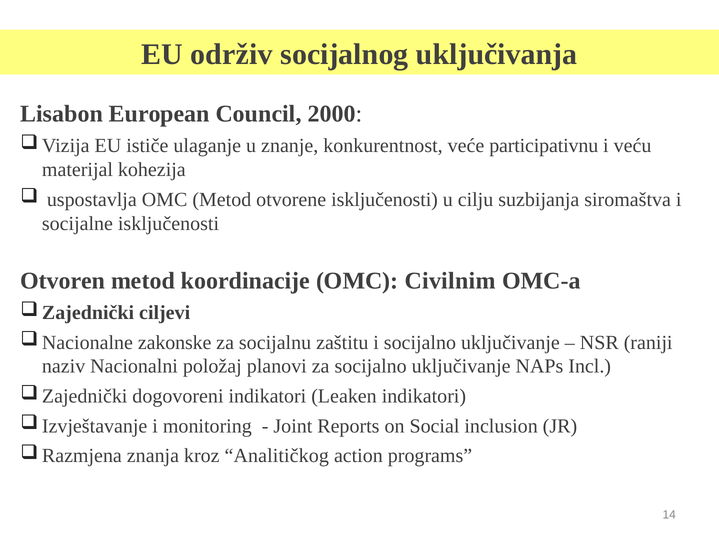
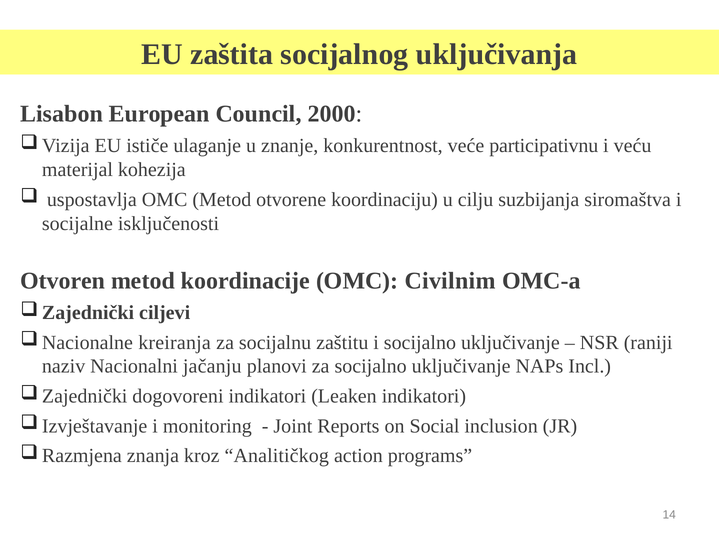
održiv: održiv -> zaštita
otvorene isključenosti: isključenosti -> koordinaciju
zakonske: zakonske -> kreiranja
položaj: položaj -> jačanju
